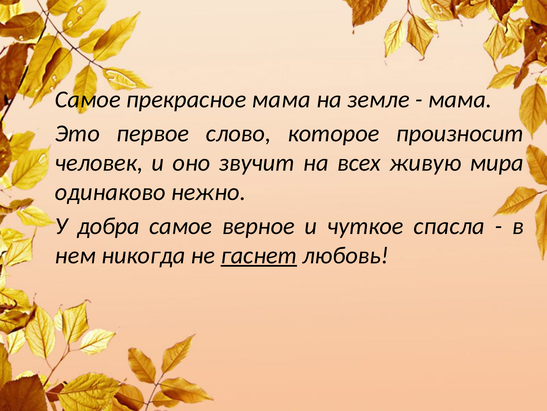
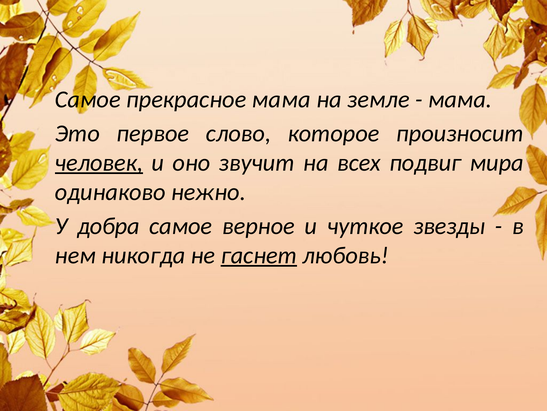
человек underline: none -> present
живую: живую -> подвиг
спасла: спасла -> звезды
